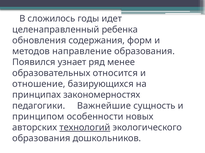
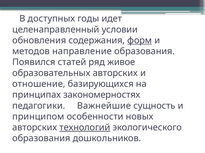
сложилось: сложилось -> доступных
ребенка: ребенка -> условии
форм underline: none -> present
узнает: узнает -> статей
менее: менее -> живое
образовательных относится: относится -> авторских
